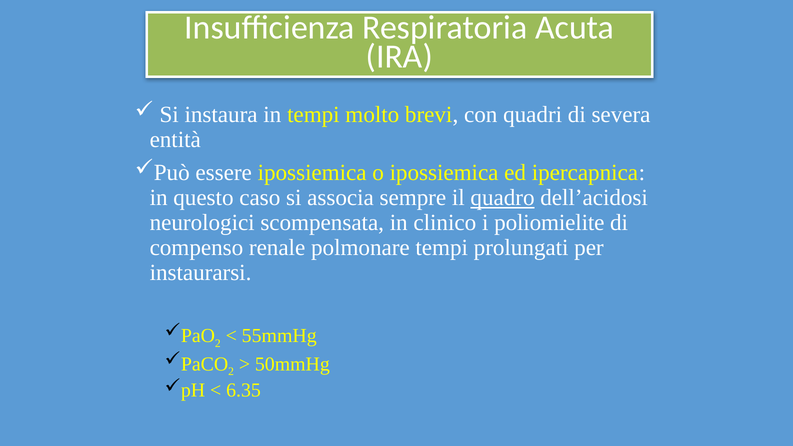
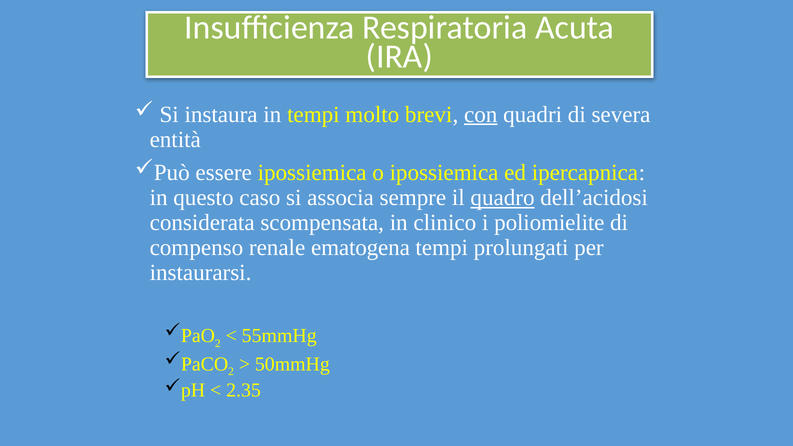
con underline: none -> present
neurologici: neurologici -> considerata
polmonare: polmonare -> ematogena
6.35: 6.35 -> 2.35
